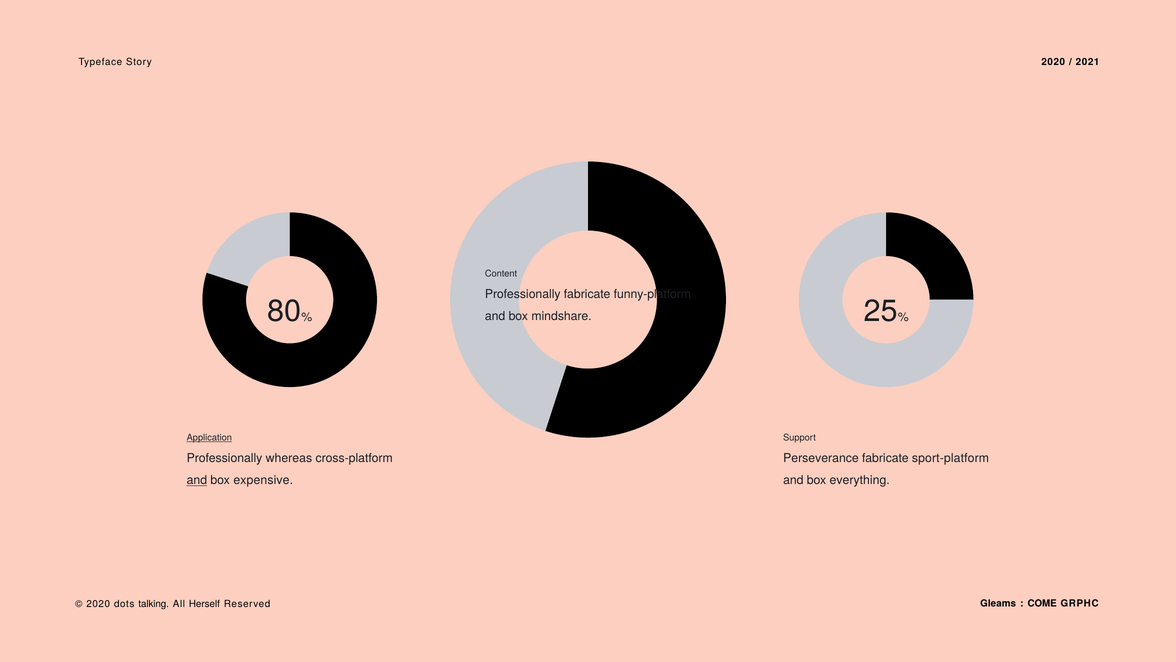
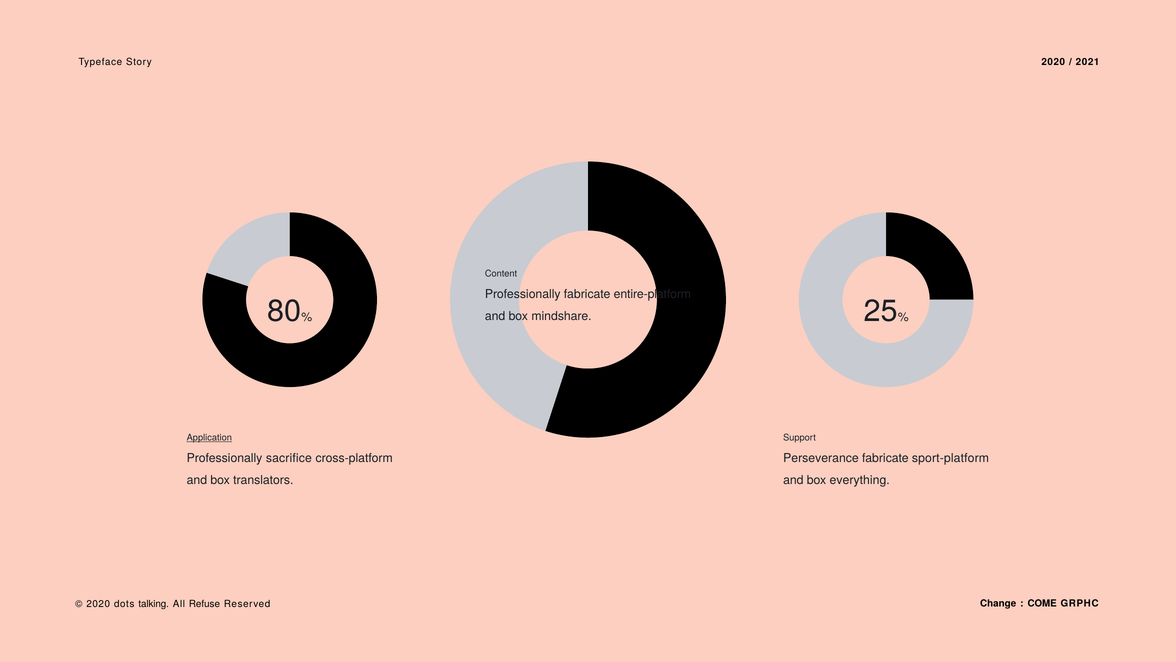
funny-platform: funny-platform -> entire-platform
whereas: whereas -> sacrifice
and at (197, 480) underline: present -> none
expensive: expensive -> translators
Herself: Herself -> Refuse
Gleams: Gleams -> Change
